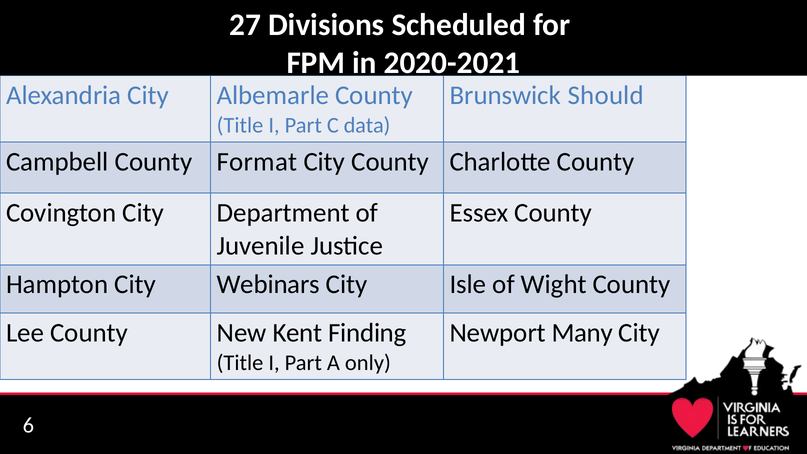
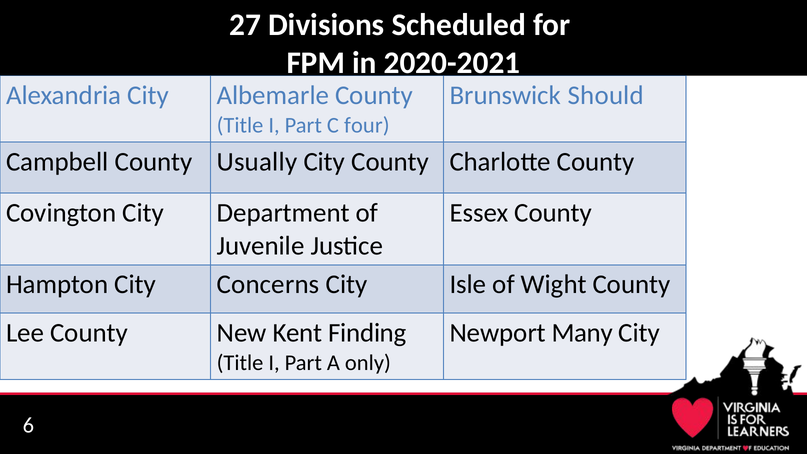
data: data -> four
Format: Format -> Usually
Webinars: Webinars -> Concerns
